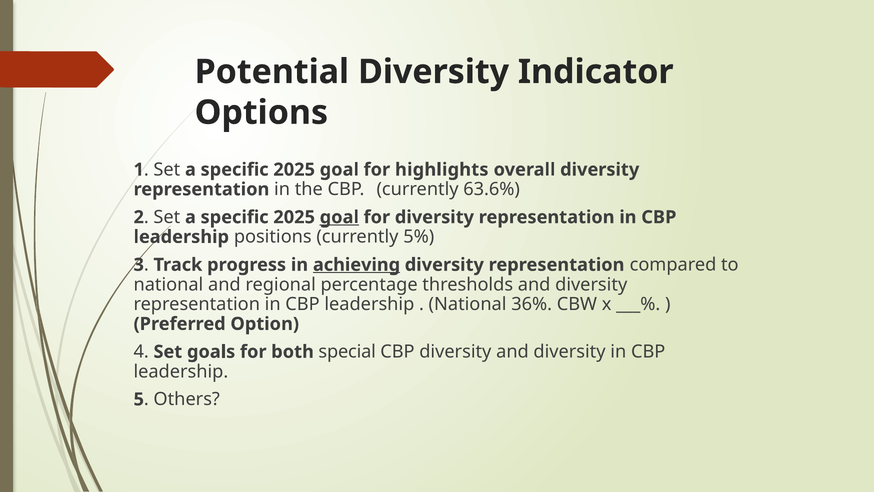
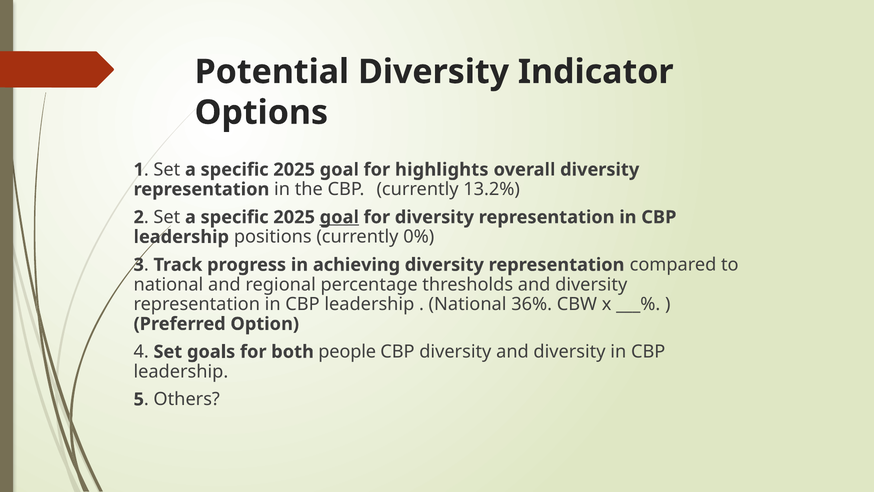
63.6%: 63.6% -> 13.2%
5%: 5% -> 0%
achieving underline: present -> none
special: special -> people
